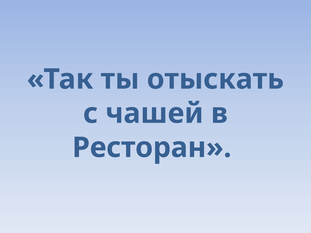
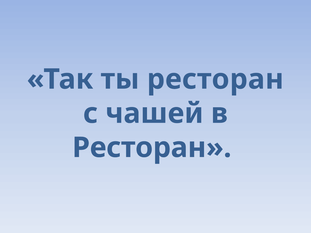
ты отыскать: отыскать -> ресторан
